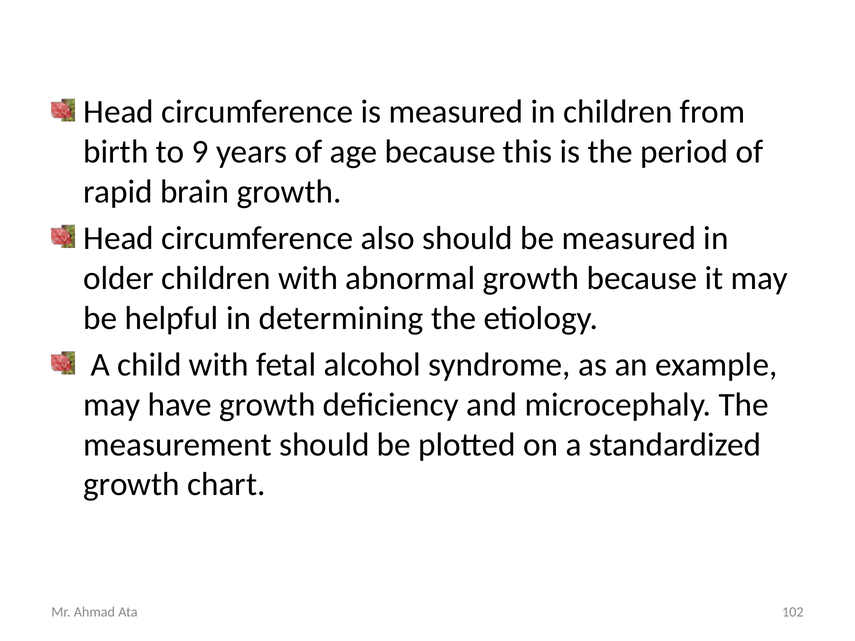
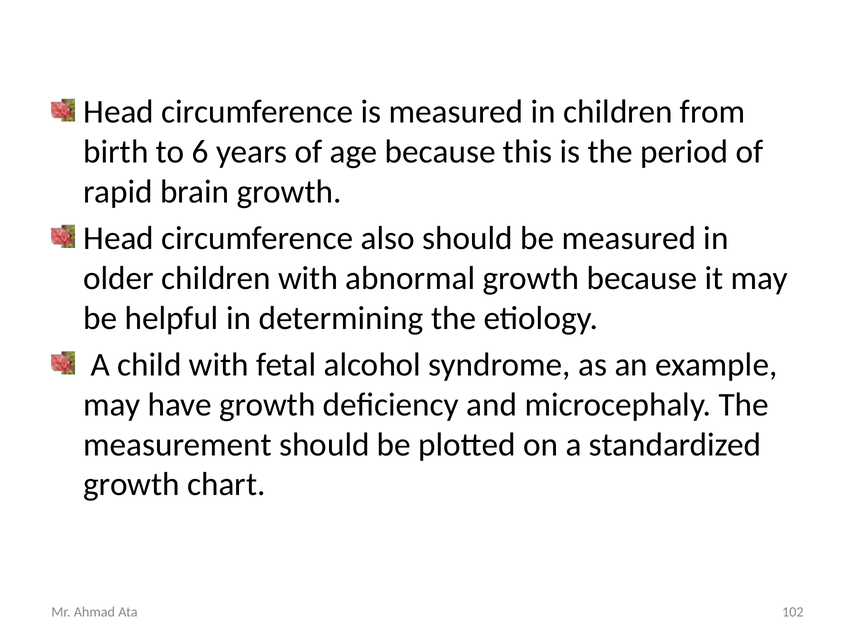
9: 9 -> 6
